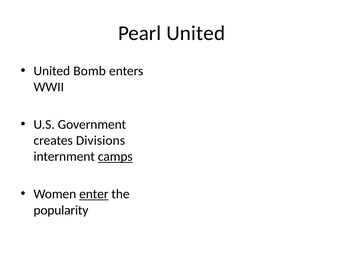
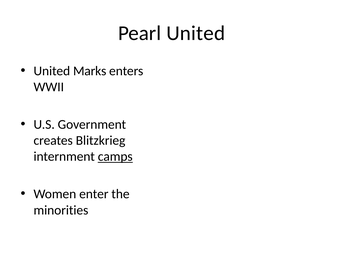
Bomb: Bomb -> Marks
Divisions: Divisions -> Blitzkrieg
enter underline: present -> none
popularity: popularity -> minorities
